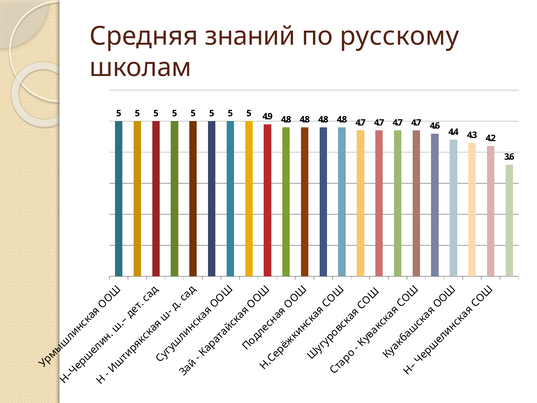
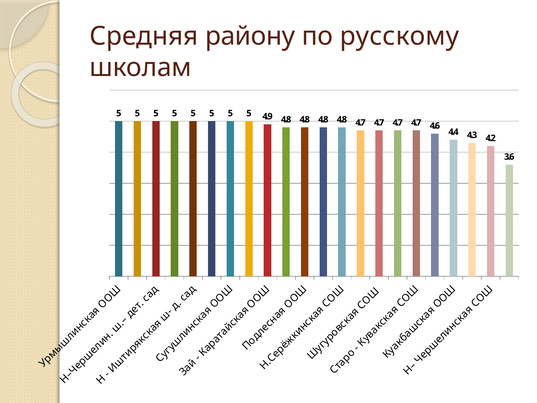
знаний: знаний -> району
